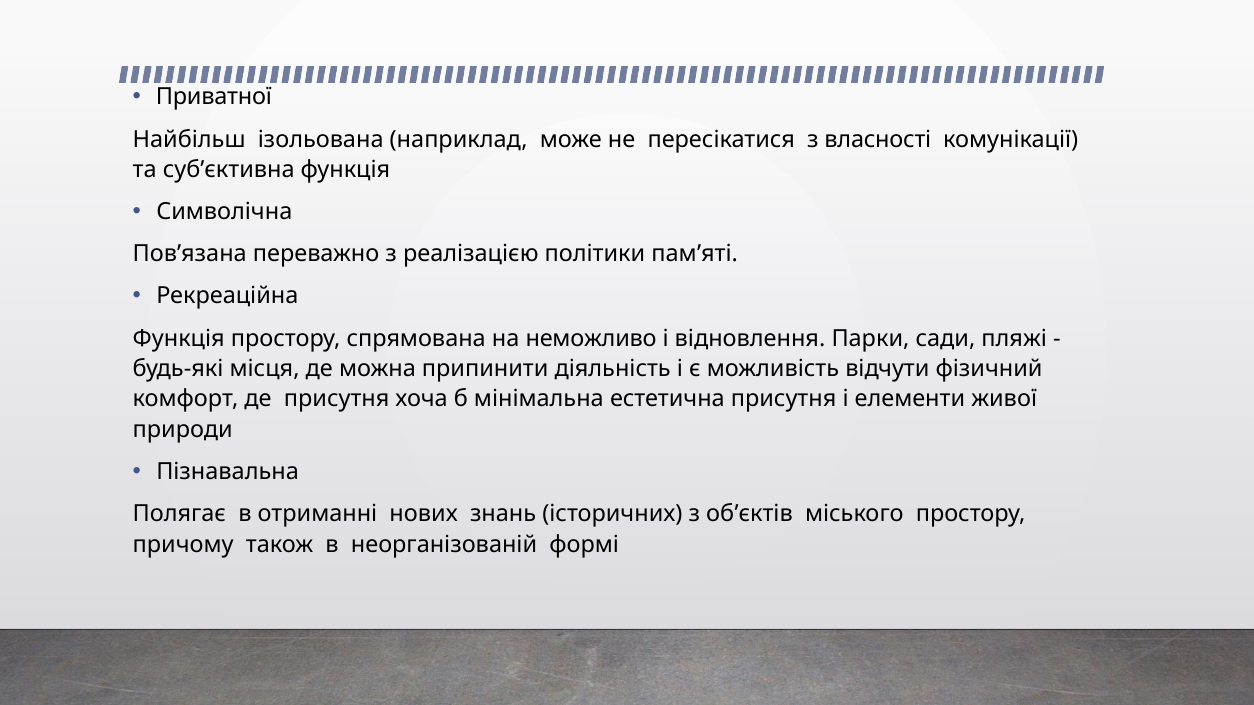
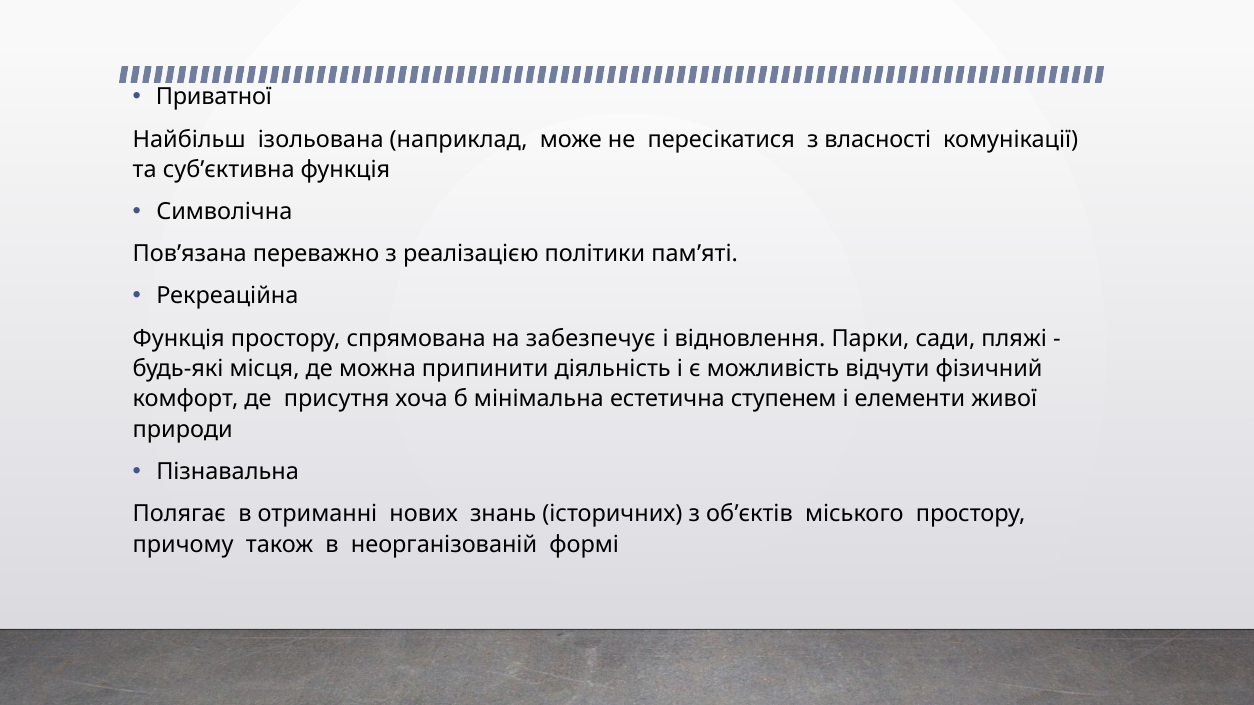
неможливо: неможливо -> забезпечує
естетична присутня: присутня -> ступенем
